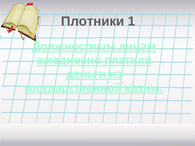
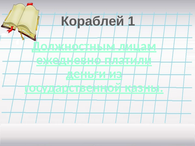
Плотники: Плотники -> Кораблей
